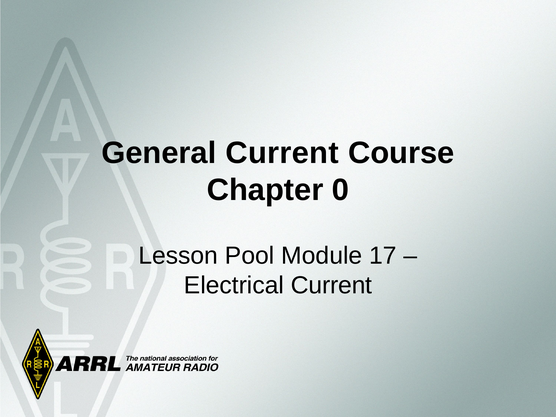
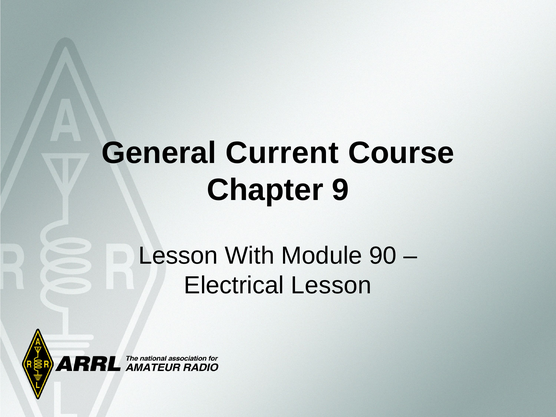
0: 0 -> 9
Pool: Pool -> With
17: 17 -> 90
Electrical Current: Current -> Lesson
